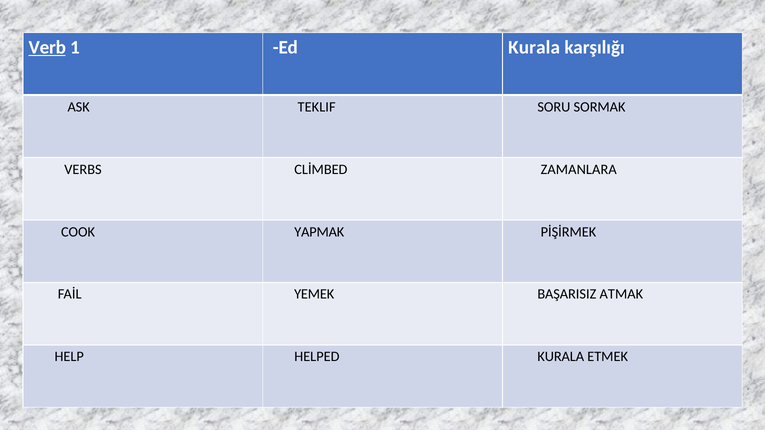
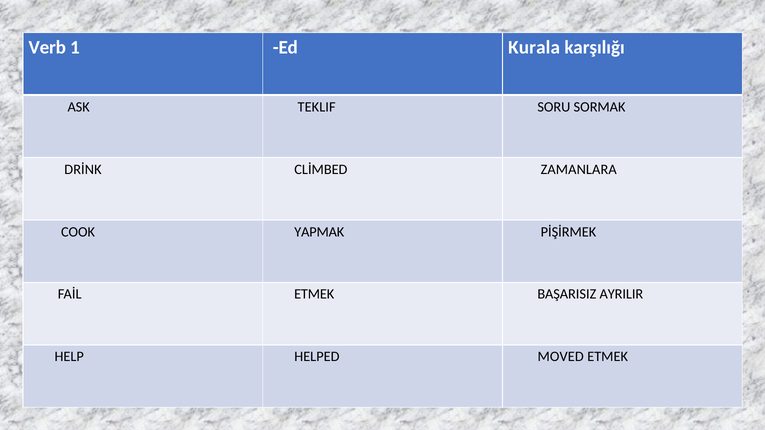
Verb underline: present -> none
VERBS: VERBS -> DRİNK
FAİL YEMEK: YEMEK -> ETMEK
ATMAK: ATMAK -> AYRILIR
HELPED KURALA: KURALA -> MOVED
